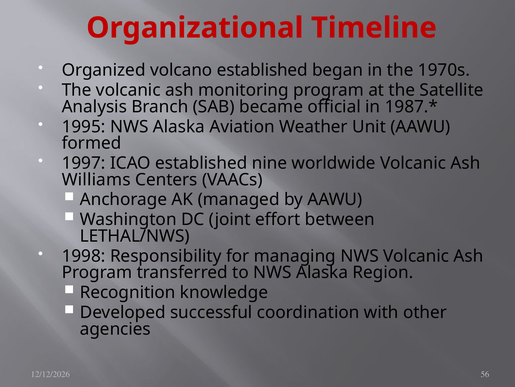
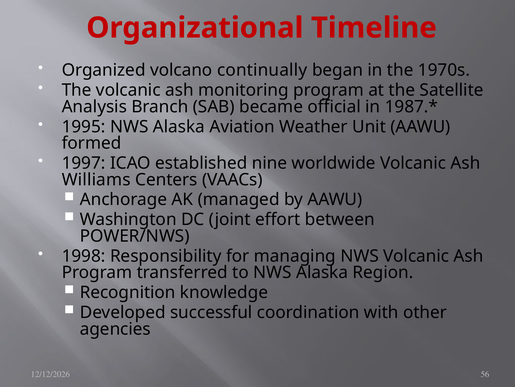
volcano established: established -> continually
LETHAL/NWS: LETHAL/NWS -> POWER/NWS
